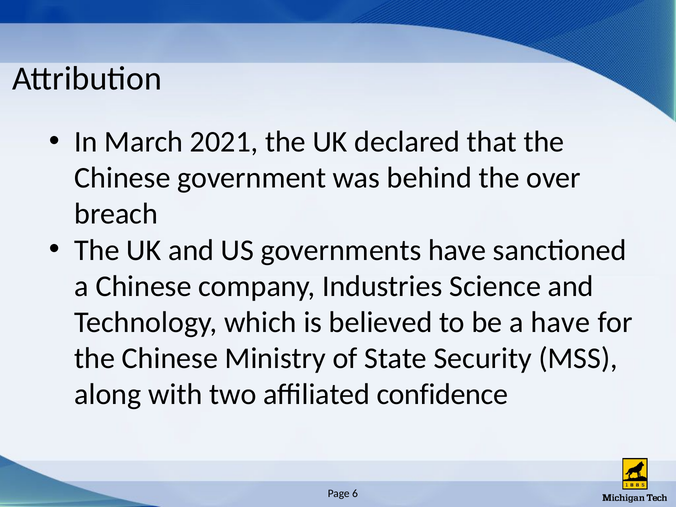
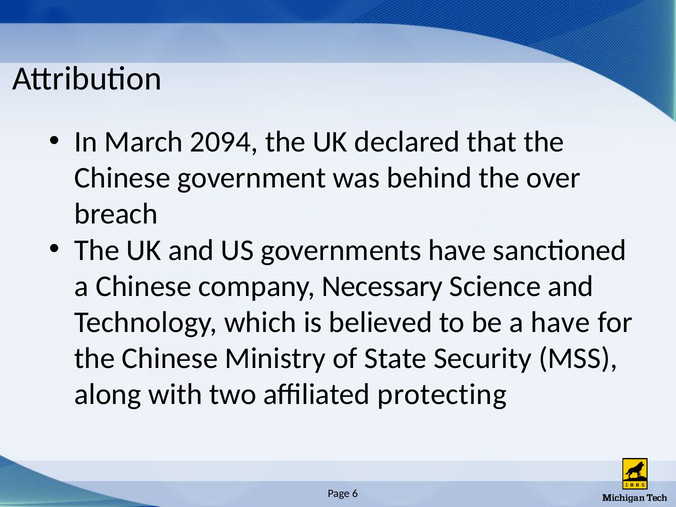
2021: 2021 -> 2094
Industries: Industries -> Necessary
confidence: confidence -> protecting
